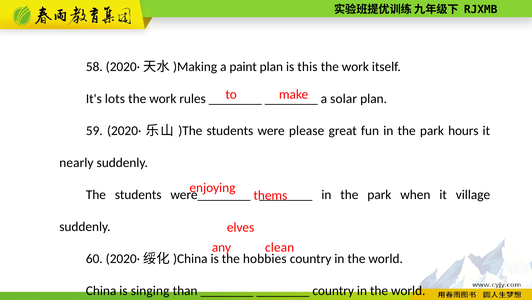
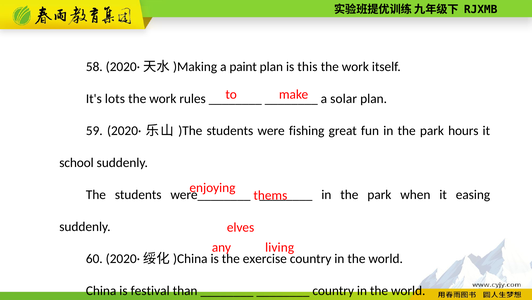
please: please -> fishing
nearly: nearly -> school
village: village -> easing
clean: clean -> living
hobbies: hobbies -> exercise
singing: singing -> festival
